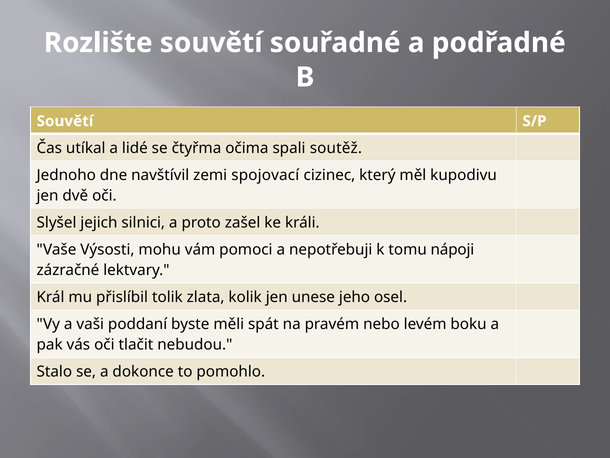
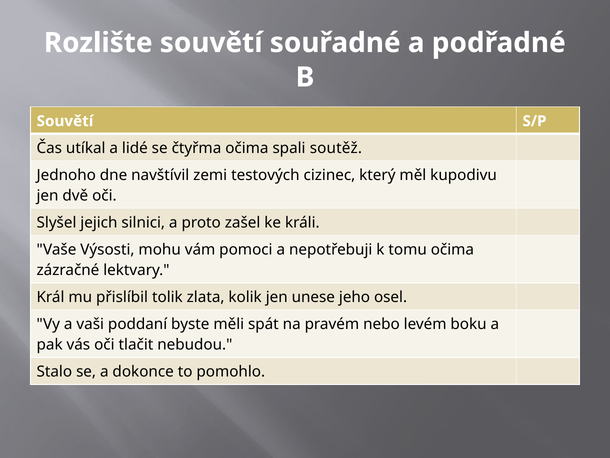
spojovací: spojovací -> testových
tomu nápoji: nápoji -> očima
